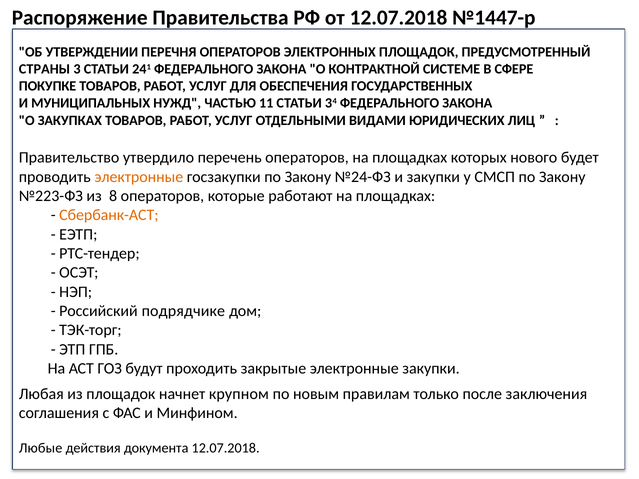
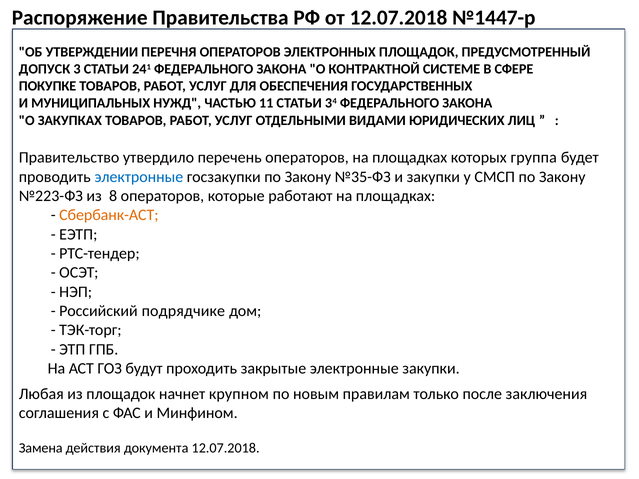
СТРАНЫ: СТРАНЫ -> ДОПУСК
нового: нового -> группа
электронные at (139, 177) colour: orange -> blue
№24-ФЗ: №24-ФЗ -> №35-ФЗ
Любые: Любые -> Замена
